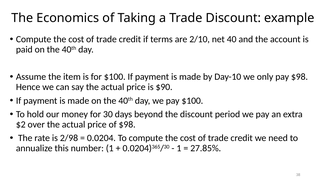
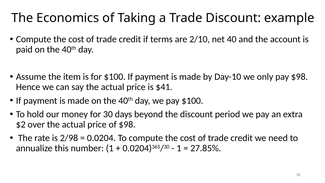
$90: $90 -> $41
